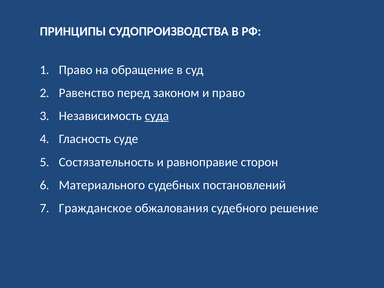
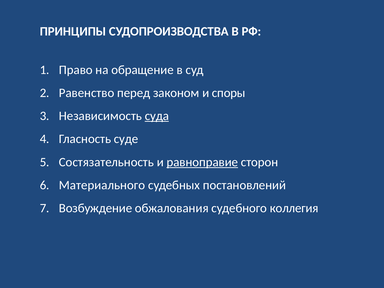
и право: право -> споры
равноправие underline: none -> present
Гражданское: Гражданское -> Возбуждение
решение: решение -> коллегия
